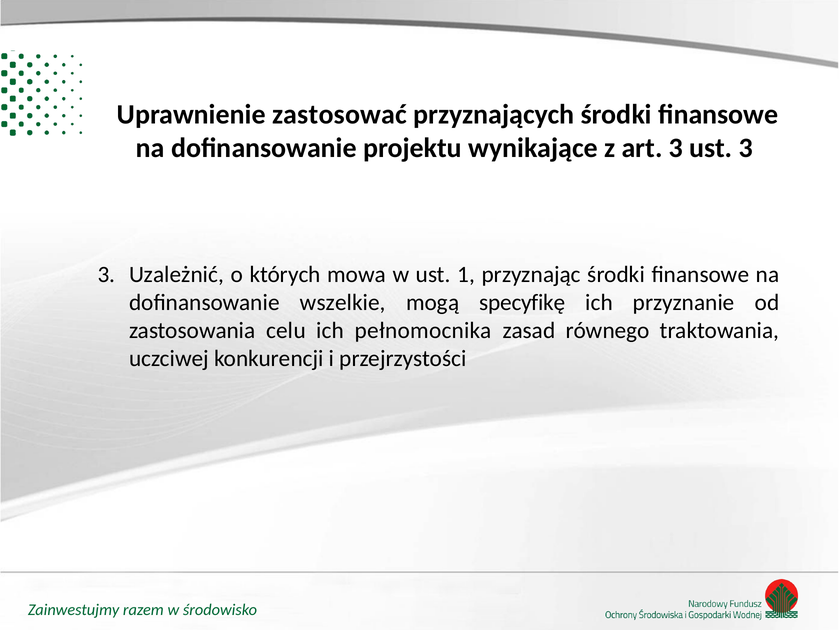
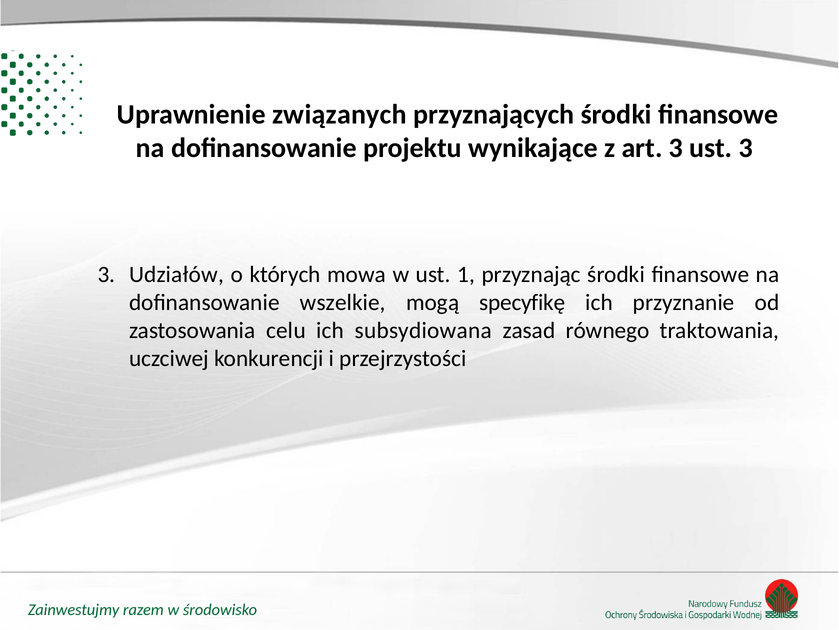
zastosować: zastosować -> związanych
Uzależnić: Uzależnić -> Udziałów
pełnomocnika: pełnomocnika -> subsydiowana
